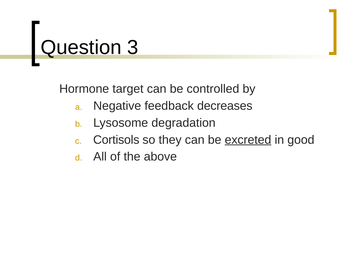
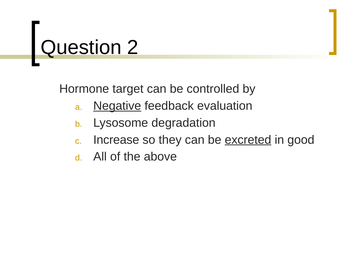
3: 3 -> 2
Negative underline: none -> present
decreases: decreases -> evaluation
Cortisols: Cortisols -> Increase
